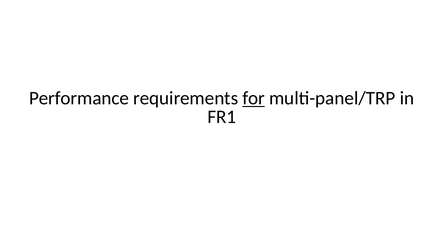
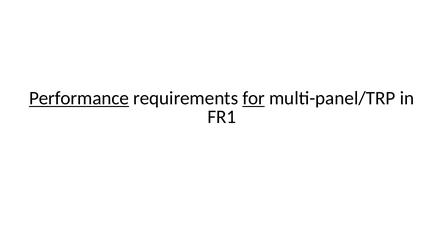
Performance underline: none -> present
